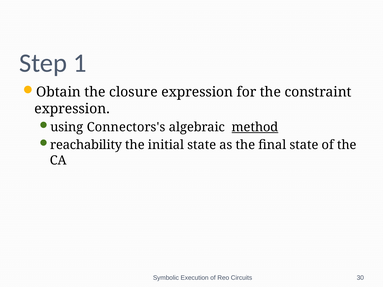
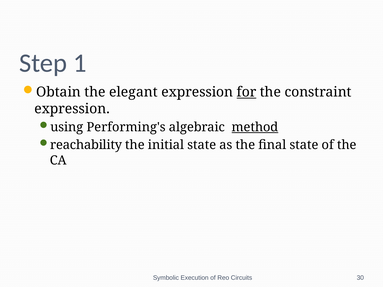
closure: closure -> elegant
for underline: none -> present
Connectors's: Connectors's -> Performing's
